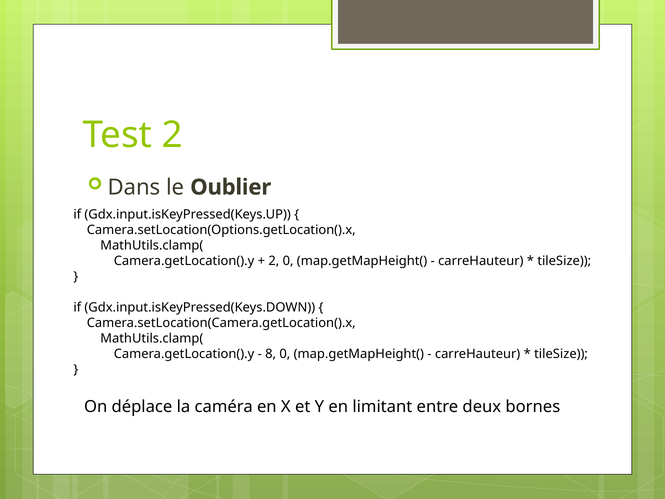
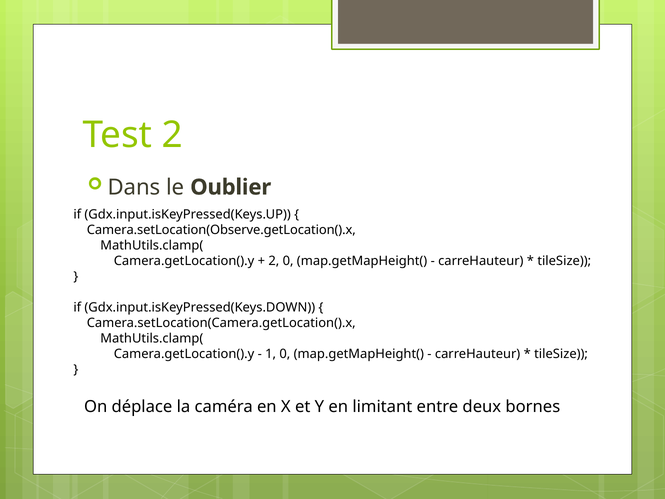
Camera.setLocation(Options.getLocation().x: Camera.setLocation(Options.getLocation().x -> Camera.setLocation(Observe.getLocation().x
8: 8 -> 1
